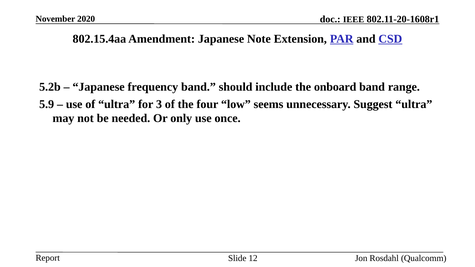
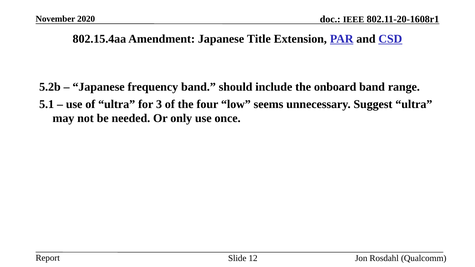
Note: Note -> Title
5.9: 5.9 -> 5.1
